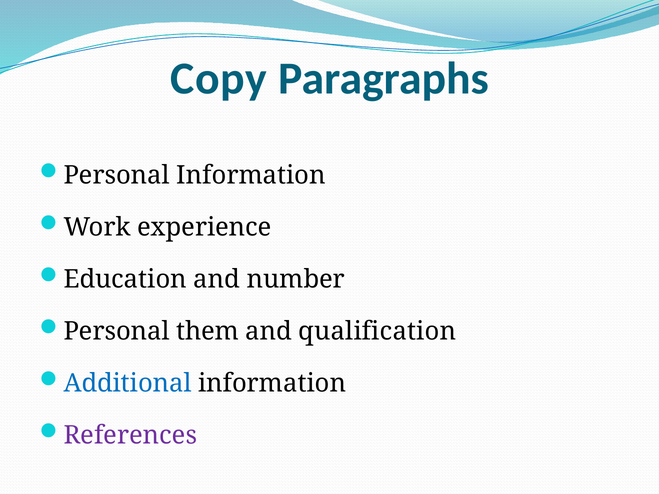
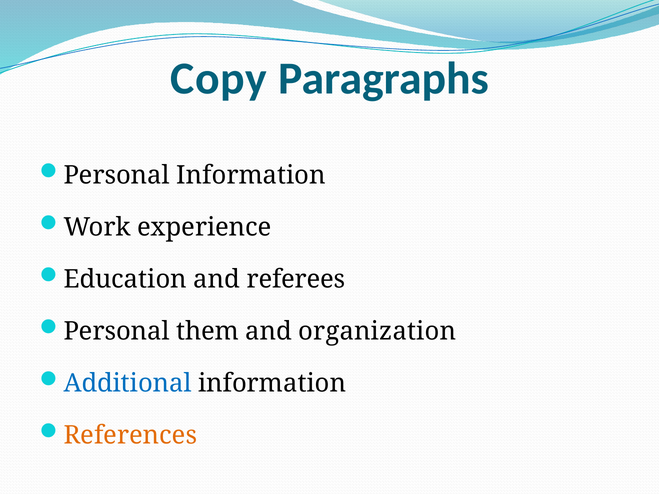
number: number -> referees
qualification: qualification -> organization
References colour: purple -> orange
